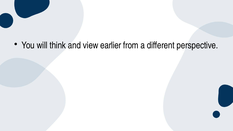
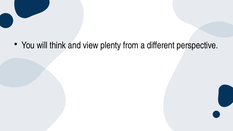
earlier: earlier -> plenty
